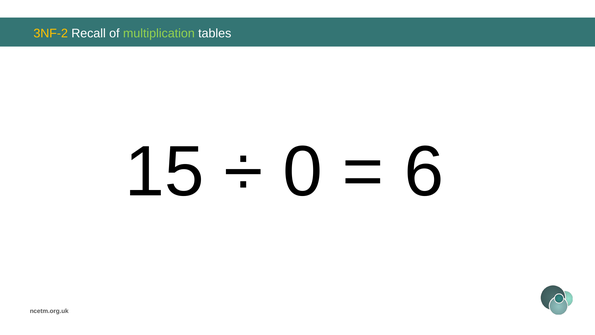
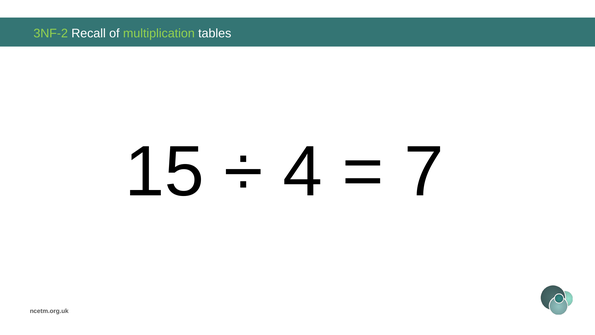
3NF-2 colour: yellow -> light green
0: 0 -> 4
6: 6 -> 7
